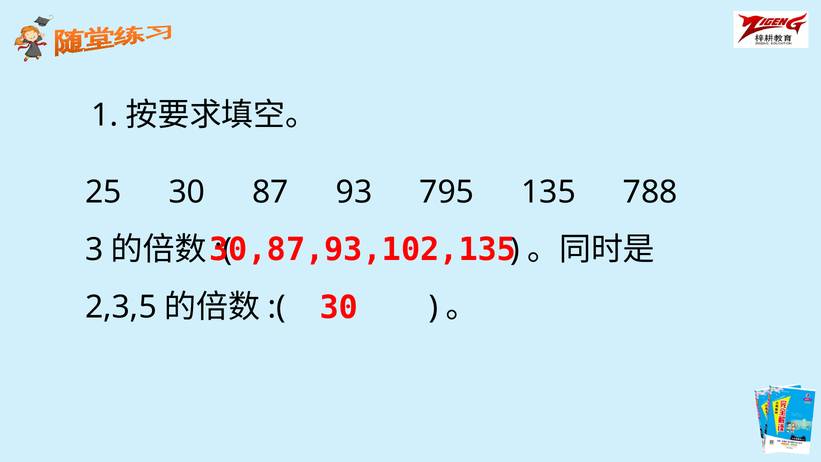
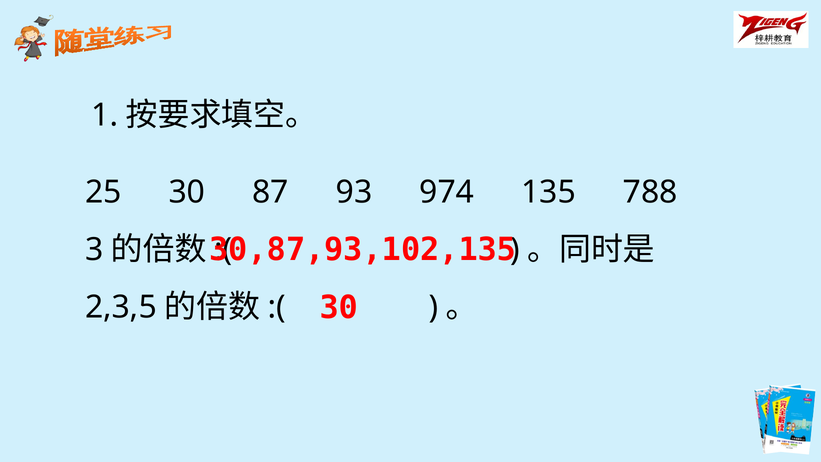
795: 795 -> 974
